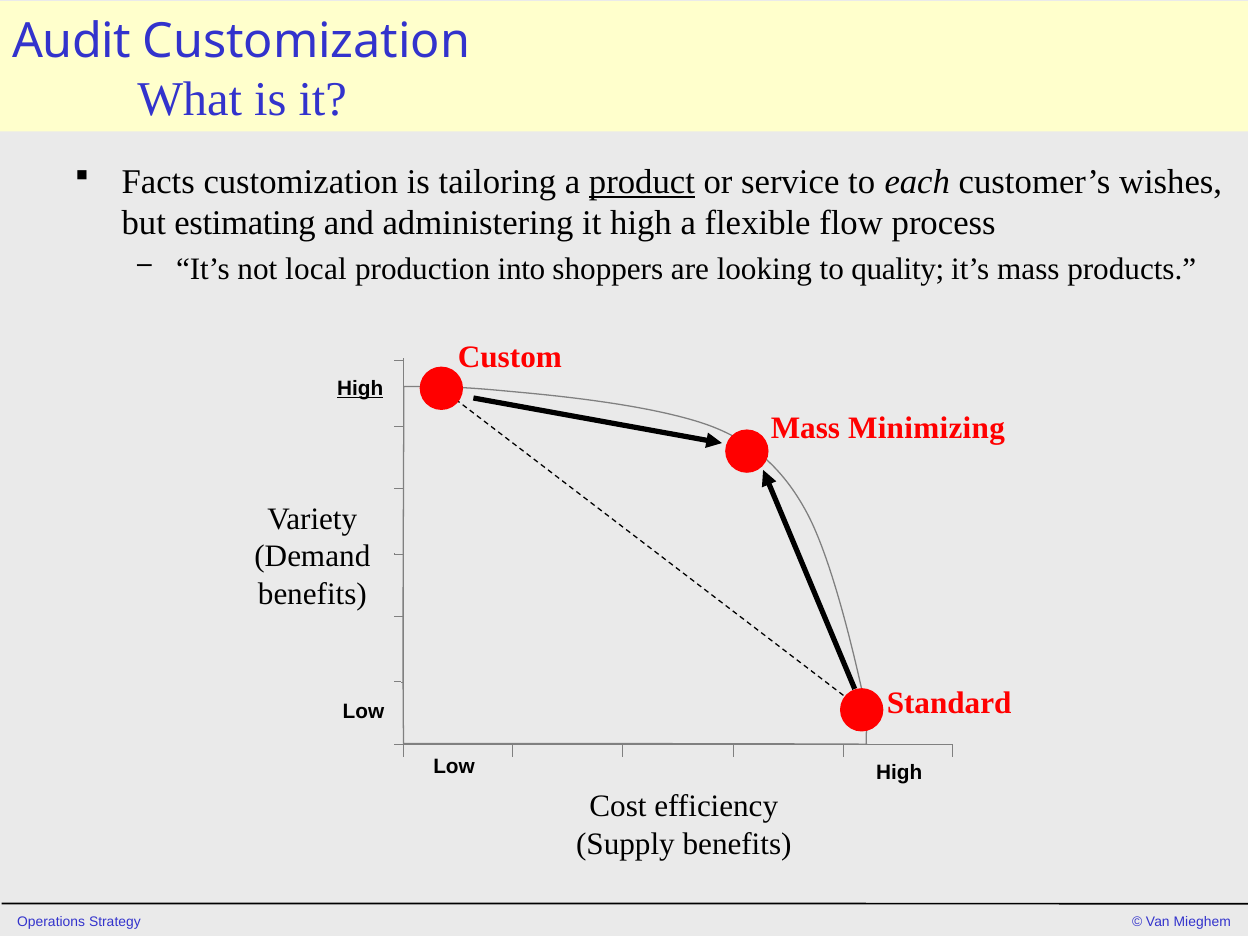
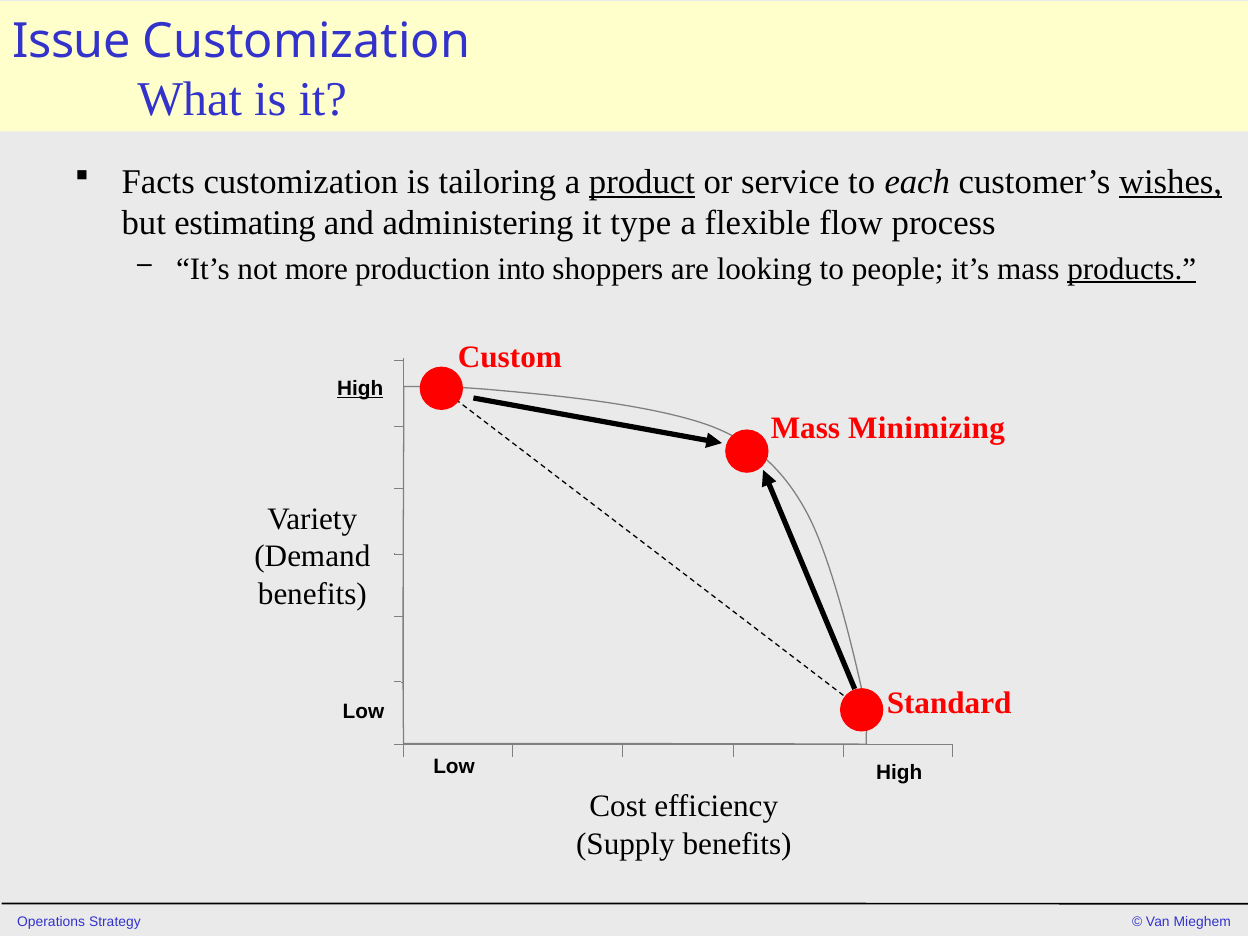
Audit: Audit -> Issue
wishes underline: none -> present
it high: high -> type
local: local -> more
quality: quality -> people
products underline: none -> present
